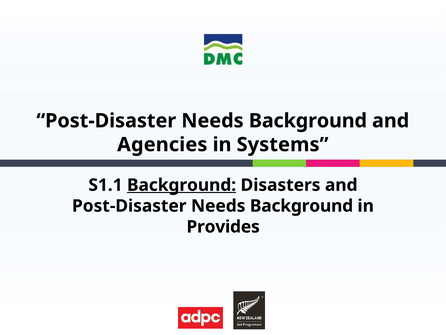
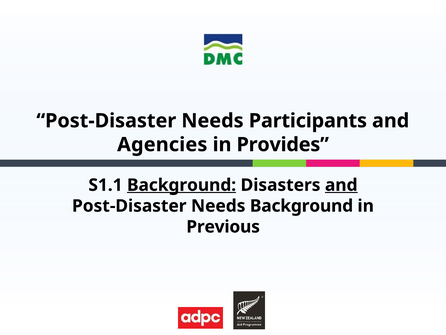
Background at (308, 121): Background -> Participants
Systems: Systems -> Provides
and at (341, 185) underline: none -> present
Provides: Provides -> Previous
